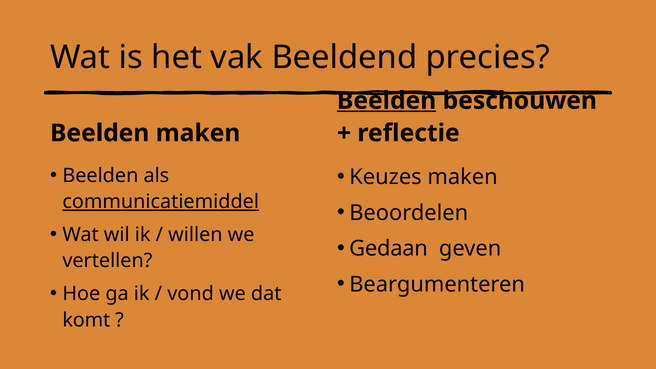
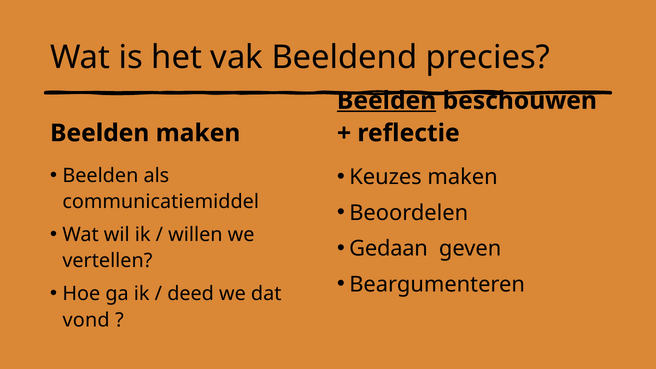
communicatiemiddel underline: present -> none
vond: vond -> deed
komt: komt -> vond
